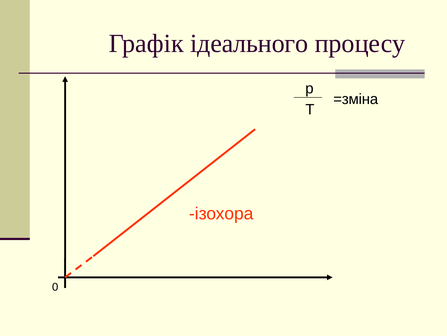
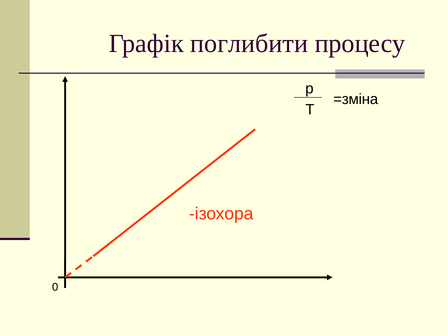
ідеального: ідеального -> поглибити
